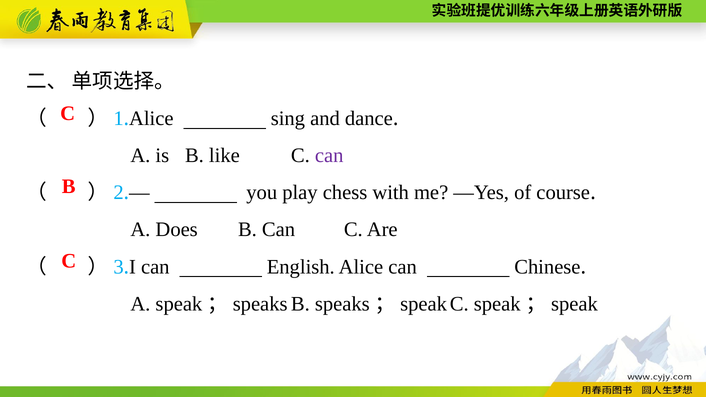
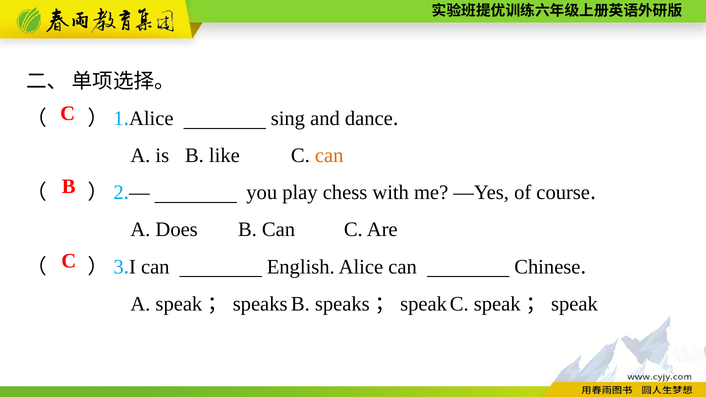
can at (329, 156) colour: purple -> orange
